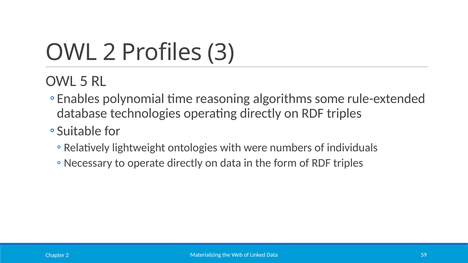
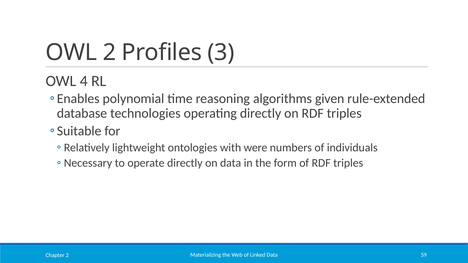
5: 5 -> 4
some: some -> given
